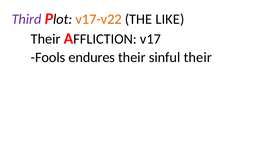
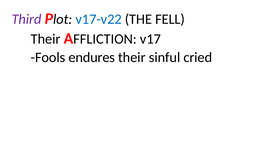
v17-v22 colour: orange -> blue
LIKE: LIKE -> FELL
sinful their: their -> cried
